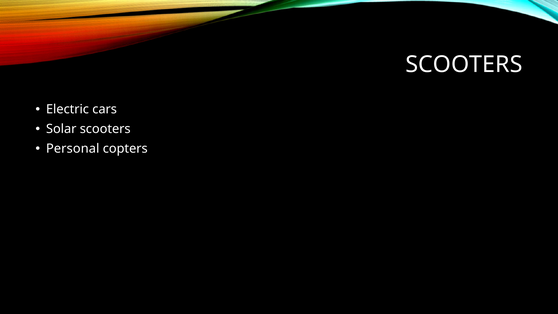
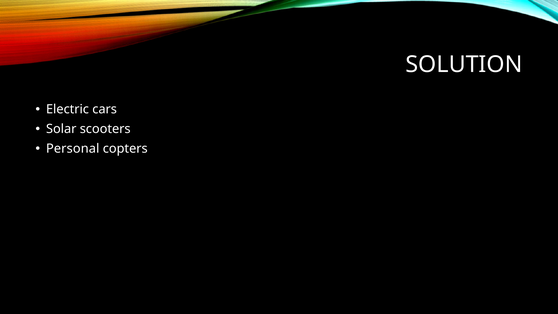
SCOOTERS at (464, 64): SCOOTERS -> SOLUTION
